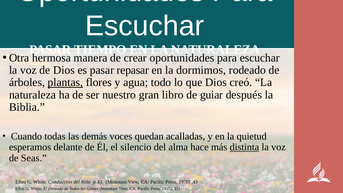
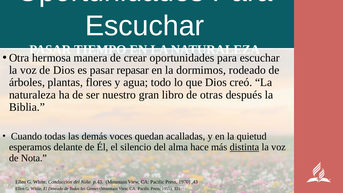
plantas underline: present -> none
guiar: guiar -> otras
Seas: Seas -> Nota
